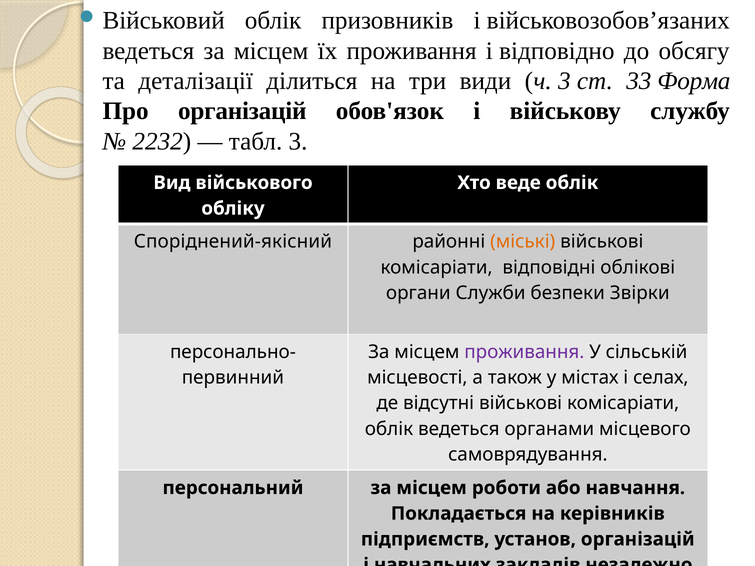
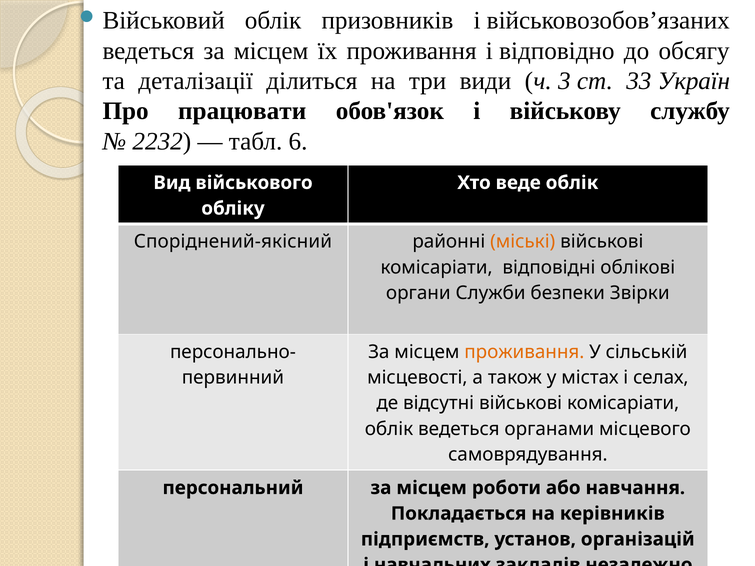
Форма: Форма -> Україн
Про організацій: організацій -> працювати
табл 3: 3 -> 6
проживання at (524, 352) colour: purple -> orange
